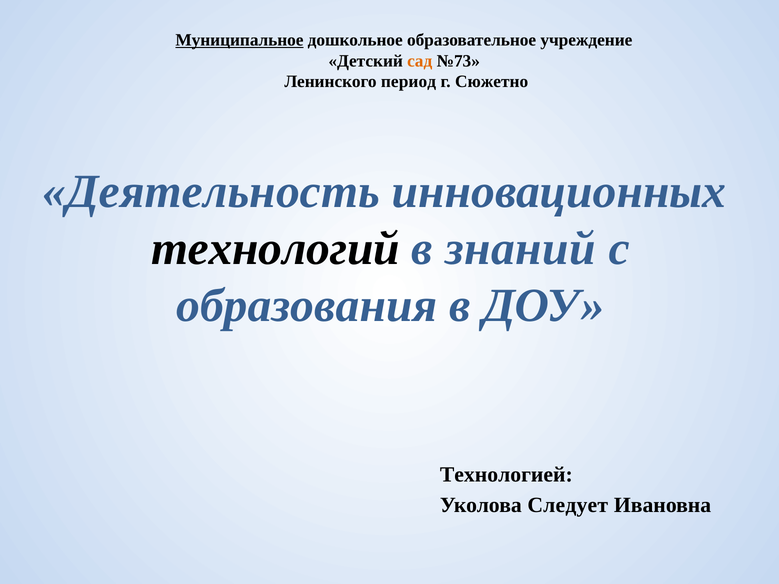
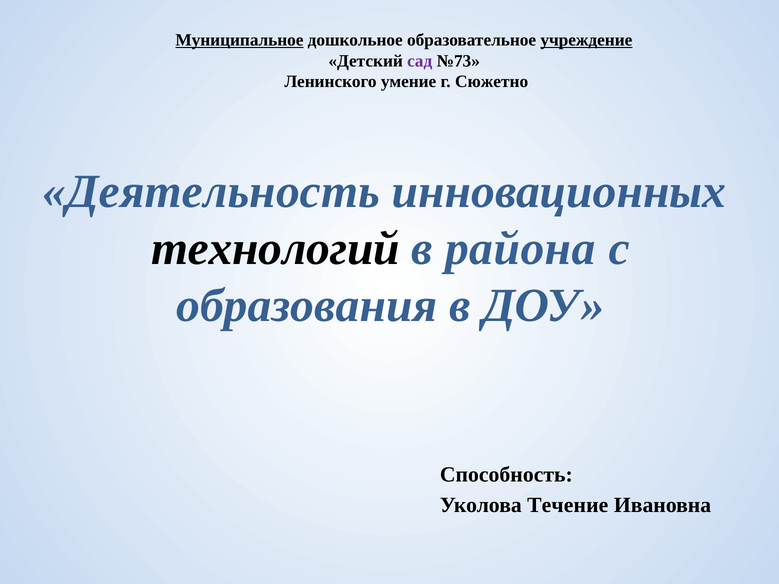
учреждение underline: none -> present
сад colour: orange -> purple
период: период -> умение
знаний: знаний -> района
Технологией: Технологией -> Способность
Следует: Следует -> Течение
